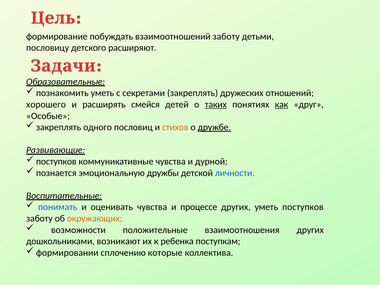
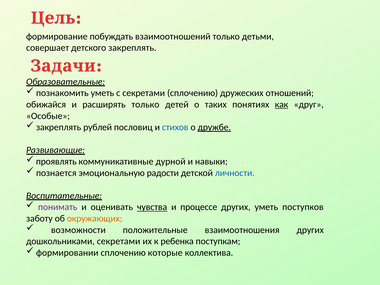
взаимоотношений заботу: заботу -> только
пословицу: пословицу -> совершает
детского расширяют: расширяют -> закреплять
секретами закреплять: закреплять -> сплочению
хорошего: хорошего -> обижайся
расширять смейся: смейся -> только
таких underline: present -> none
одного: одного -> рублей
стихов colour: orange -> blue
поступков at (56, 161): поступков -> проявлять
коммуникативные чувства: чувства -> дурной
дурной: дурной -> навыки
дружбы: дружбы -> радости
понимать colour: blue -> purple
чувства at (152, 207) underline: none -> present
дошкольниками возникают: возникают -> секретами
